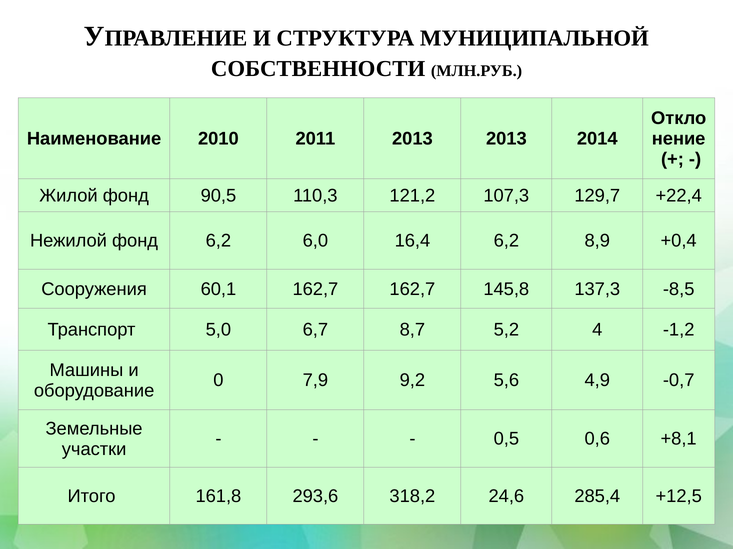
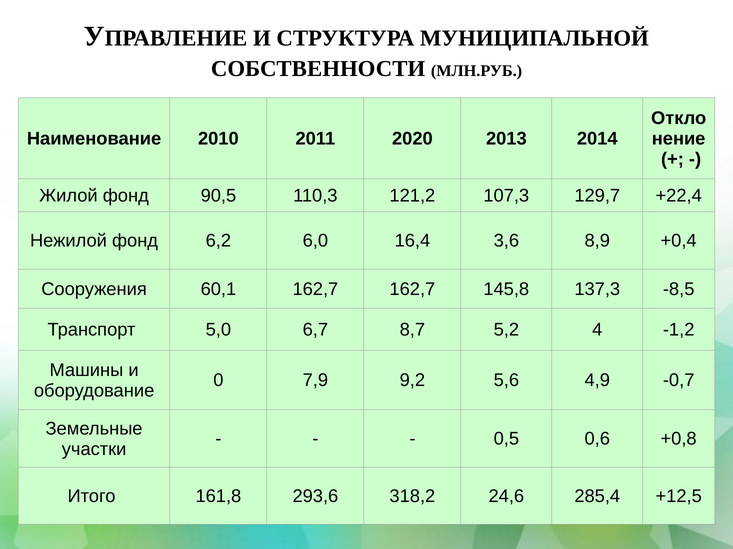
2011 2013: 2013 -> 2020
16,4 6,2: 6,2 -> 3,6
+8,1: +8,1 -> +0,8
